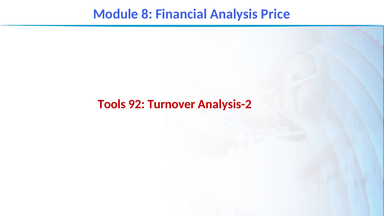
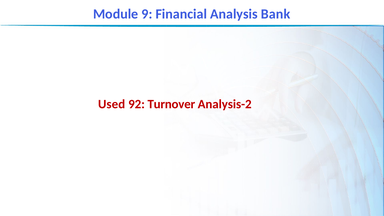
8: 8 -> 9
Price: Price -> Bank
Tools: Tools -> Used
